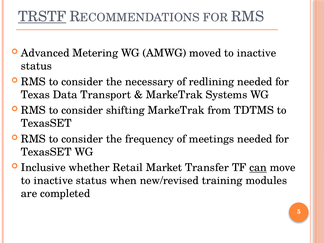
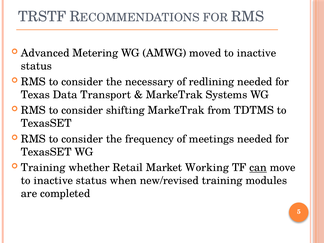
TRSTF underline: present -> none
Inclusive at (43, 168): Inclusive -> Training
Transfer: Transfer -> Working
